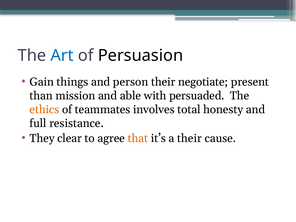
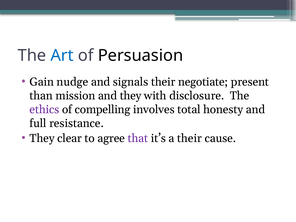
things: things -> nudge
person: person -> signals
and able: able -> they
persuaded: persuaded -> disclosure
ethics colour: orange -> purple
teammates: teammates -> compelling
that colour: orange -> purple
